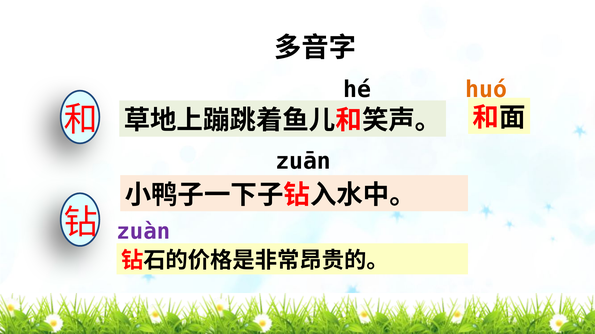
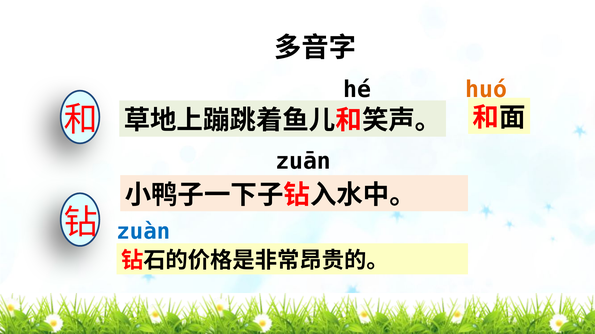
zuàn colour: purple -> blue
